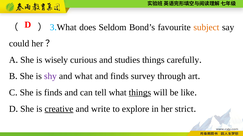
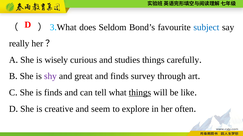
subject colour: orange -> blue
could: could -> really
and what: what -> great
creative underline: present -> none
write: write -> seem
strict: strict -> often
